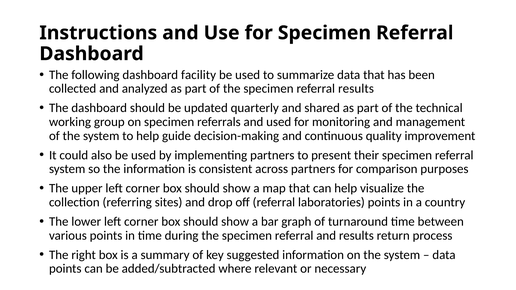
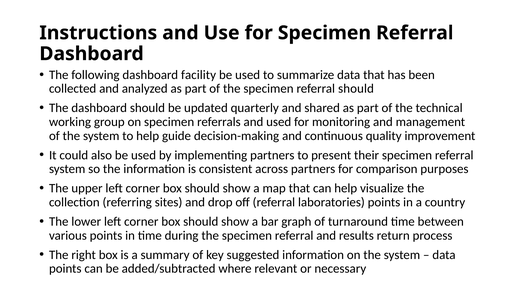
referral results: results -> should
